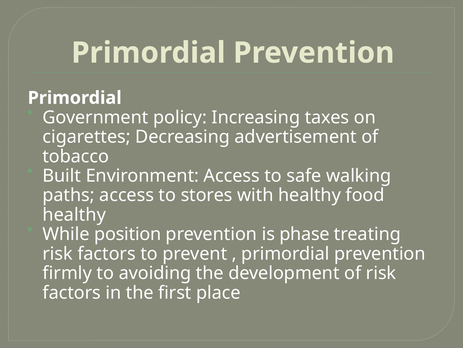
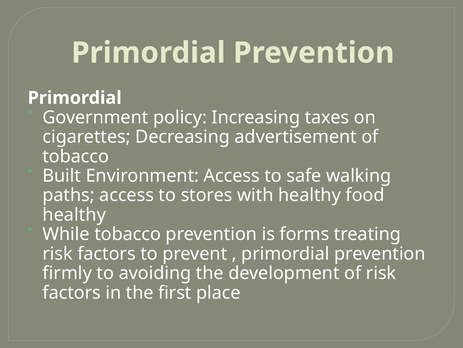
While position: position -> tobacco
phase: phase -> forms
